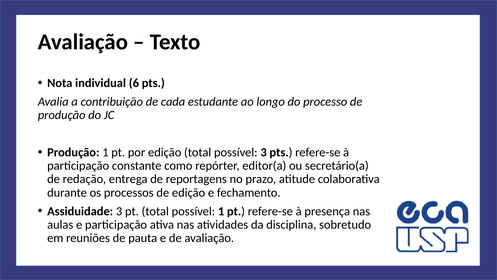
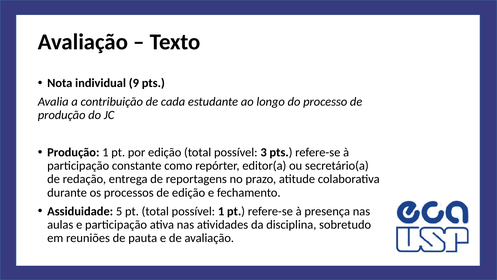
6: 6 -> 9
Assiduidade 3: 3 -> 5
